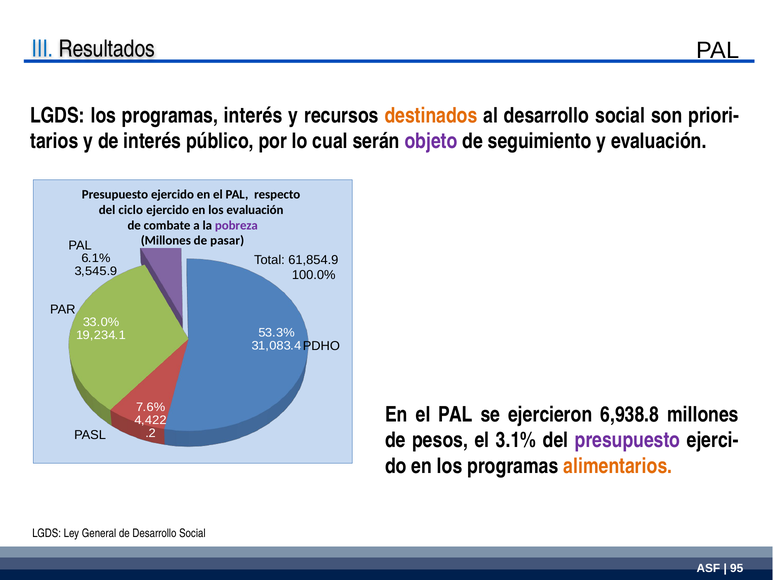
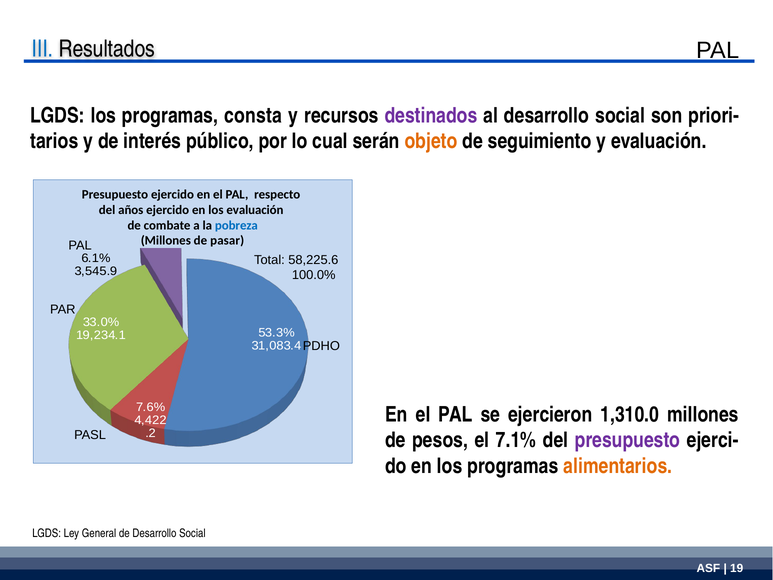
programas interés: interés -> consta
destinados colour: orange -> purple
objeto colour: purple -> orange
ciclo: ciclo -> años
pobreza colour: purple -> blue
61,854.9: 61,854.9 -> 58,225.6
6,938.8: 6,938.8 -> 1,310.0
3.1%: 3.1% -> 7.1%
95: 95 -> 19
